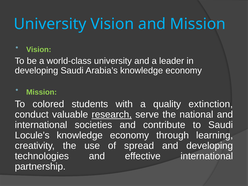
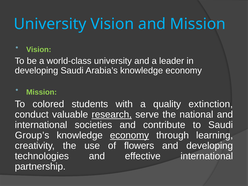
Locule’s: Locule’s -> Group’s
economy at (129, 135) underline: none -> present
spread: spread -> flowers
